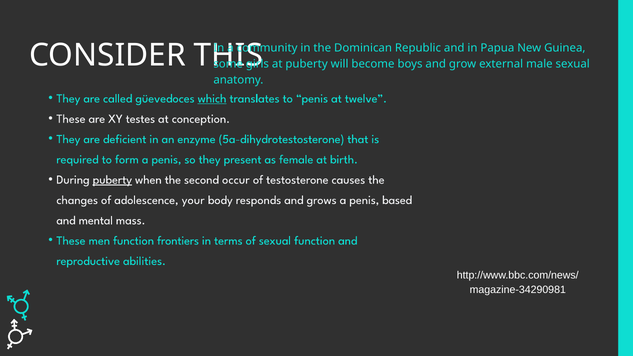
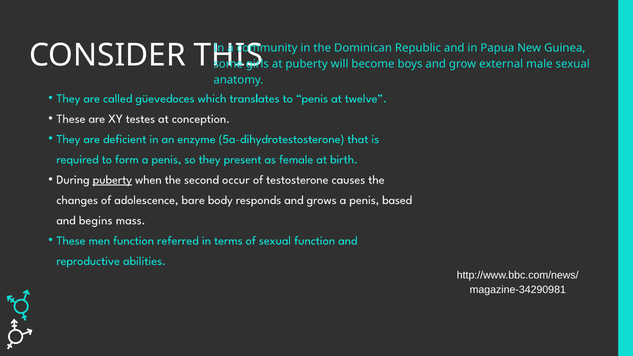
which underline: present -> none
your: your -> bare
mental: mental -> begins
frontiers: frontiers -> referred
